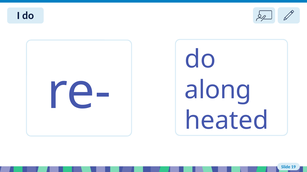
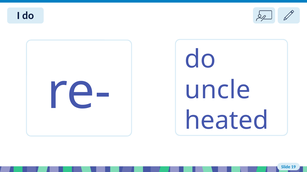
along: along -> uncle
